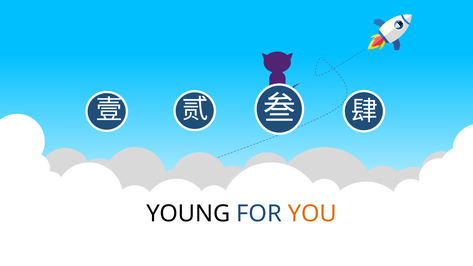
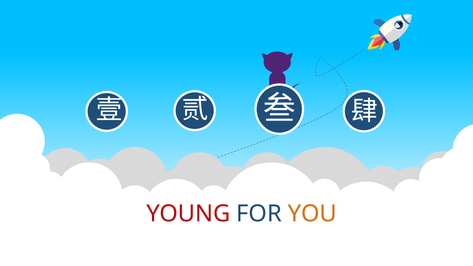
YOUNG colour: black -> red
